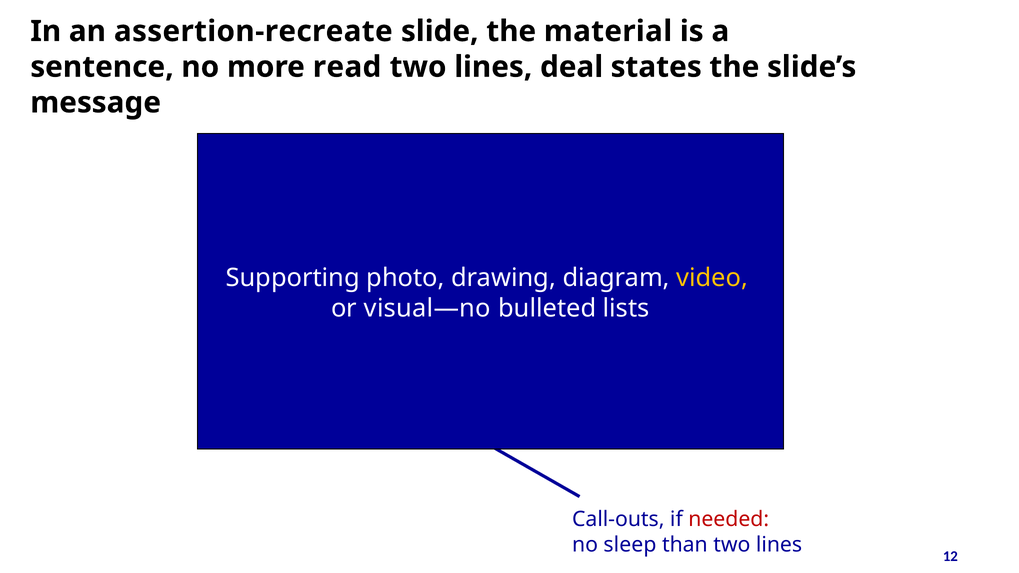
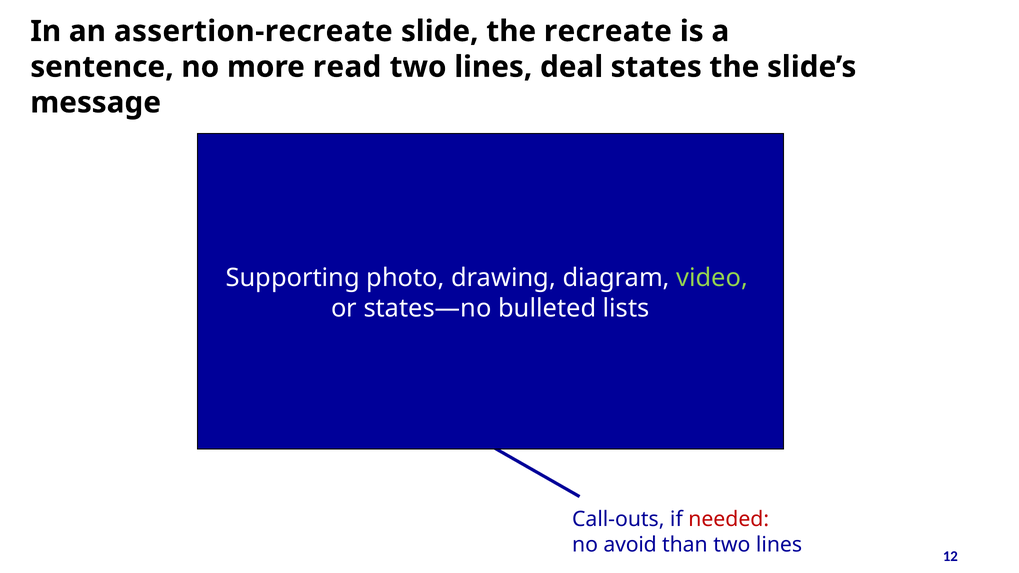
material: material -> recreate
video colour: yellow -> light green
visual—no: visual—no -> states—no
sleep: sleep -> avoid
